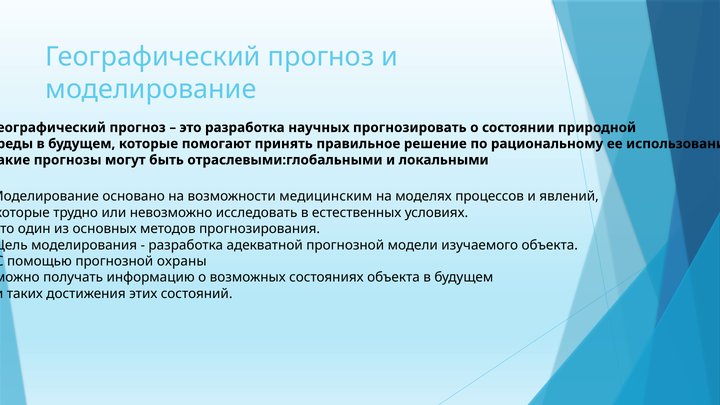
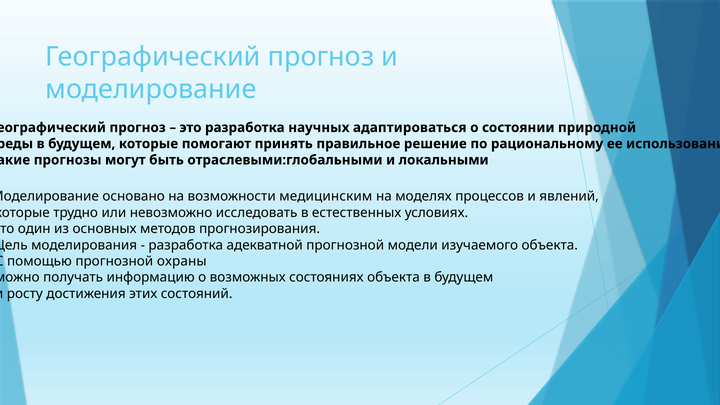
прогнозировать: прогнозировать -> адаптироваться
таких: таких -> росту
